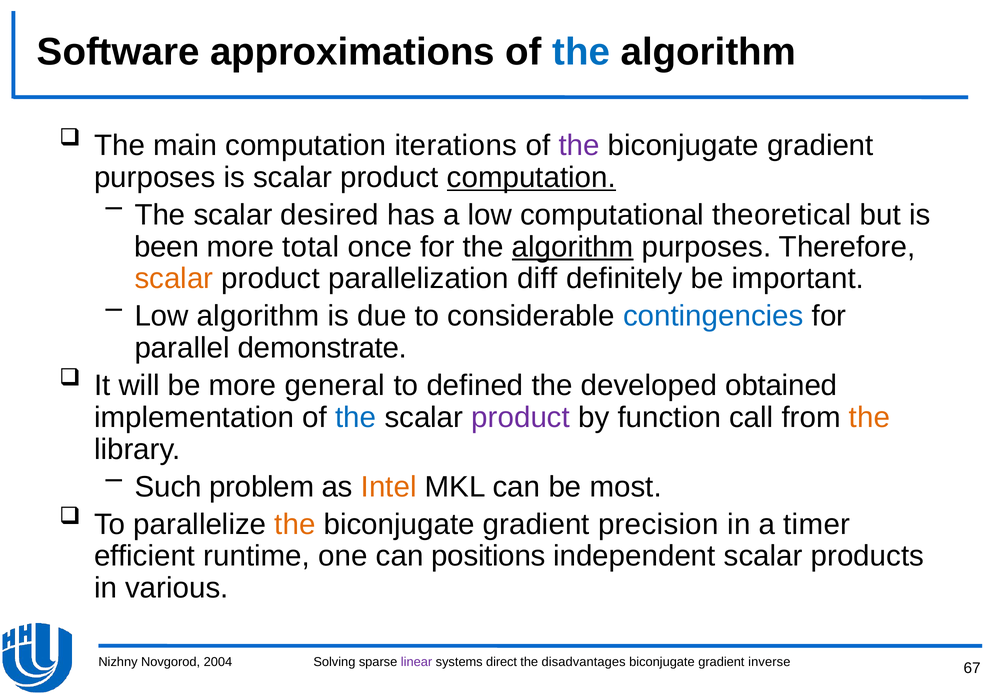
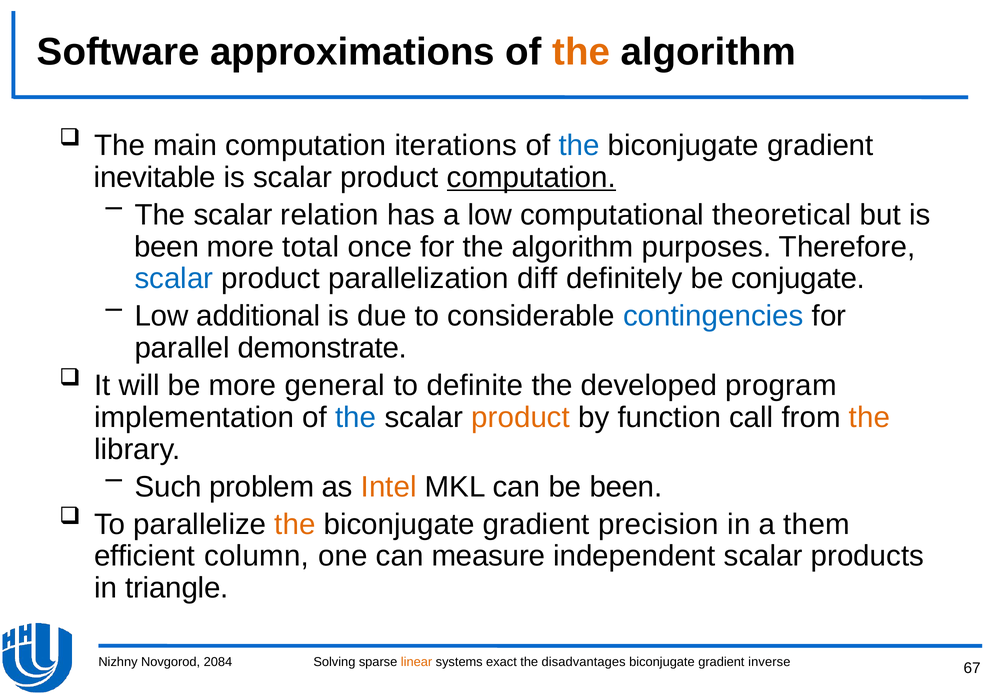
the at (581, 52) colour: blue -> orange
the at (579, 145) colour: purple -> blue
purposes at (155, 177): purposes -> inevitable
desired: desired -> relation
algorithm at (573, 247) underline: present -> none
scalar at (174, 279) colour: orange -> blue
important: important -> conjugate
Low algorithm: algorithm -> additional
defined: defined -> definite
obtained: obtained -> program
product at (521, 417) colour: purple -> orange
be most: most -> been
timer: timer -> them
runtime: runtime -> column
positions: positions -> measure
various: various -> triangle
2004: 2004 -> 2084
linear colour: purple -> orange
direct: direct -> exact
